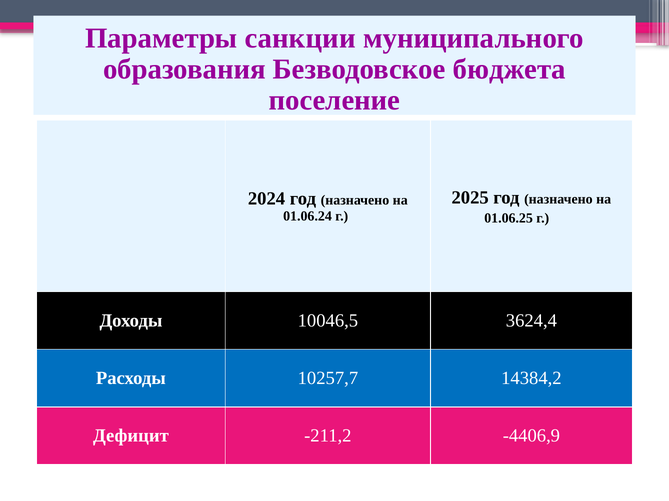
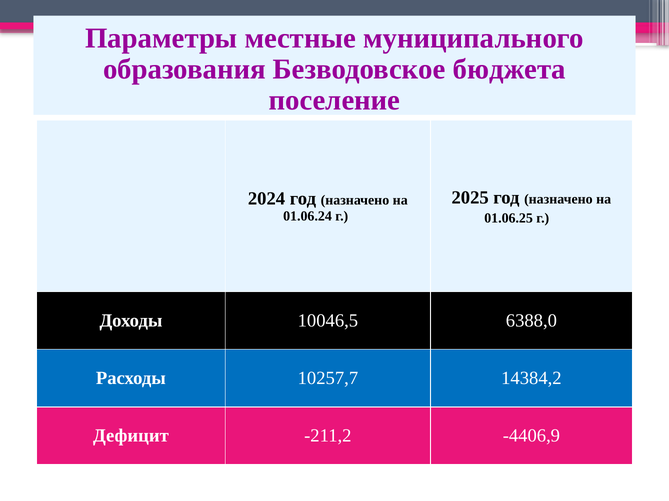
санкции: санкции -> местные
3624,4: 3624,4 -> 6388,0
